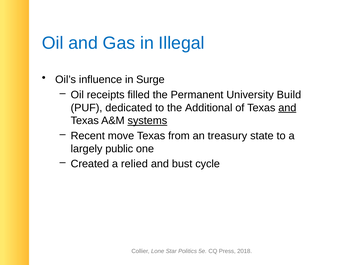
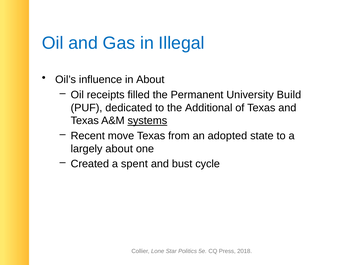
in Surge: Surge -> About
and at (287, 108) underline: present -> none
treasury: treasury -> adopted
largely public: public -> about
relied: relied -> spent
